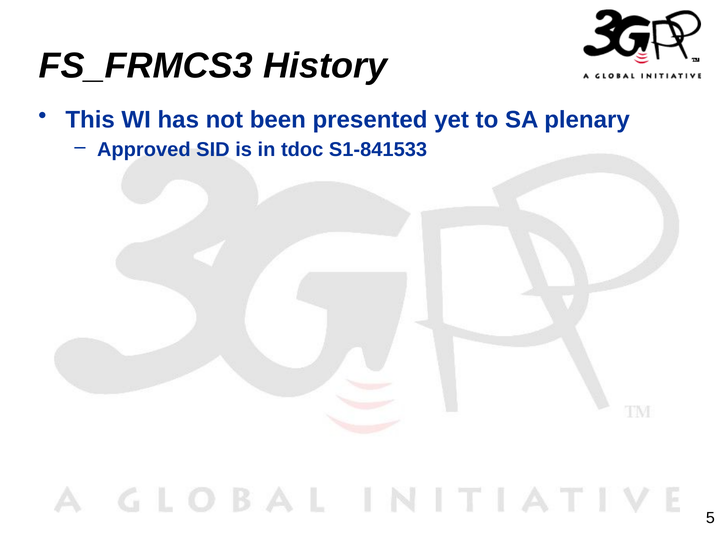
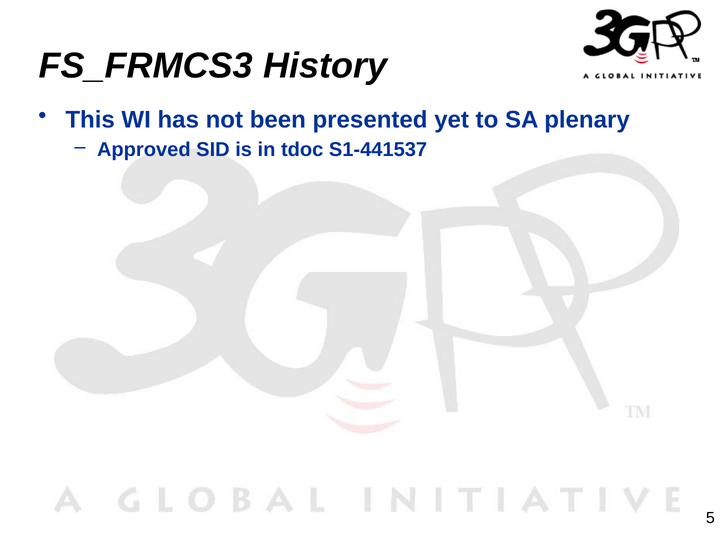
S1-841533: S1-841533 -> S1-441537
